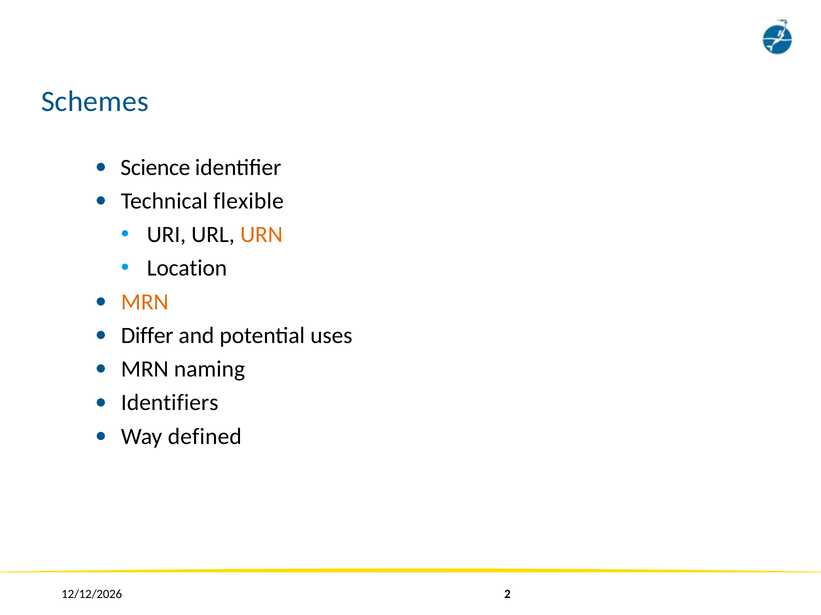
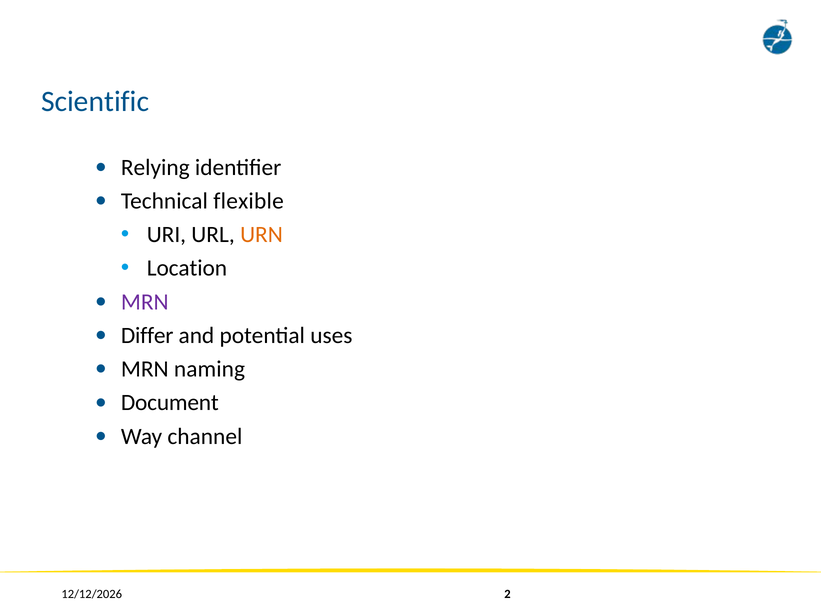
Schemes: Schemes -> Scientific
Science: Science -> Relying
MRN at (145, 302) colour: orange -> purple
Identifiers: Identifiers -> Document
defined: defined -> channel
